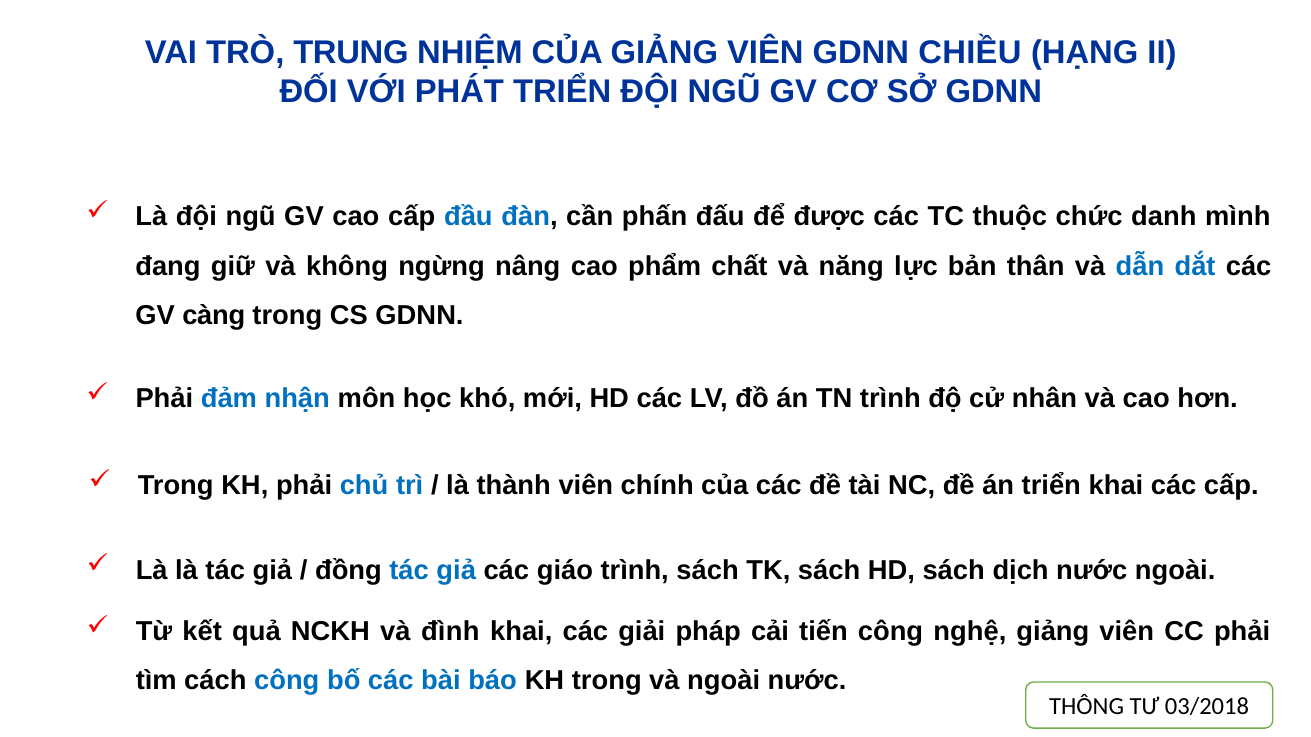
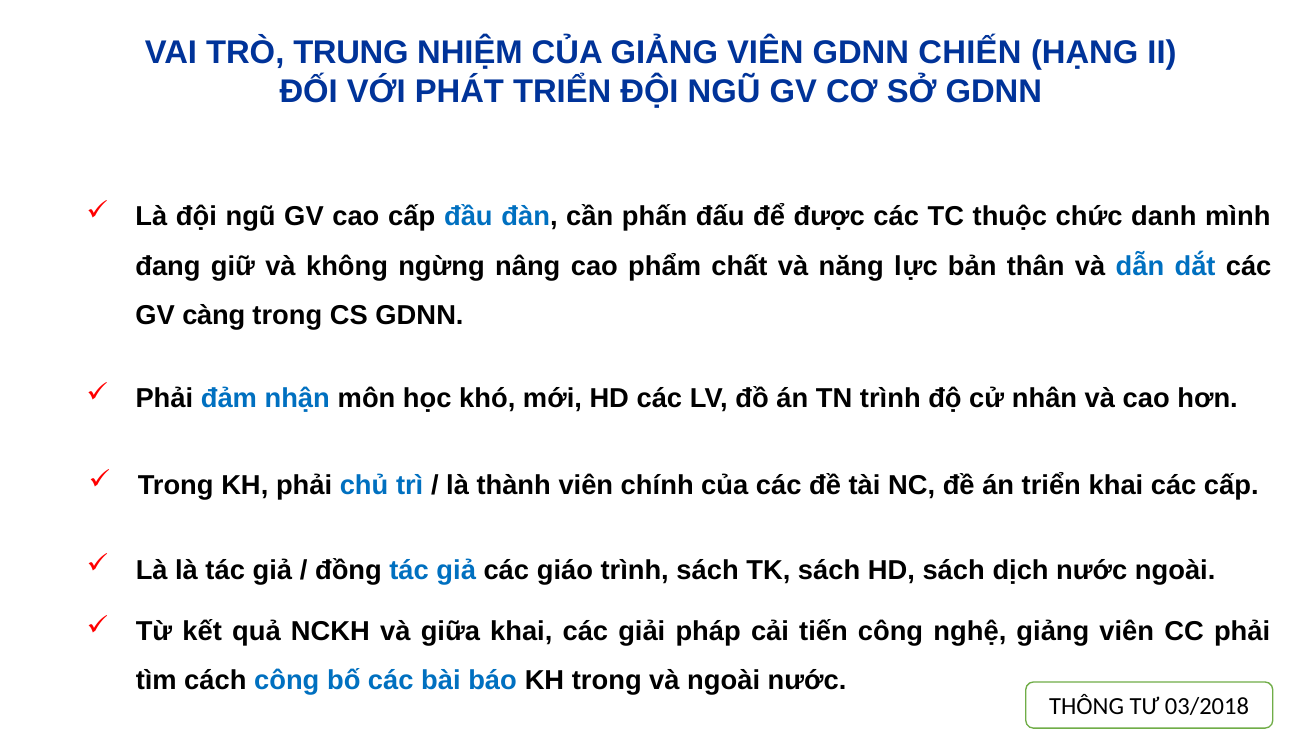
CHIỀU: CHIỀU -> CHIẾN
đình: đình -> giữa
